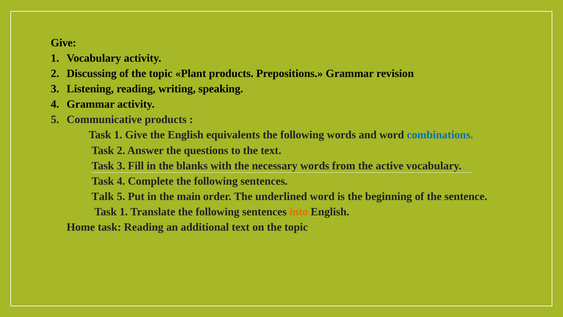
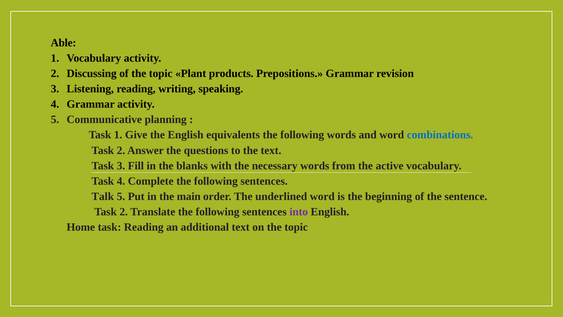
Give at (63, 43): Give -> Able
Communicative products: products -> planning
1 at (124, 212): 1 -> 2
into colour: orange -> purple
